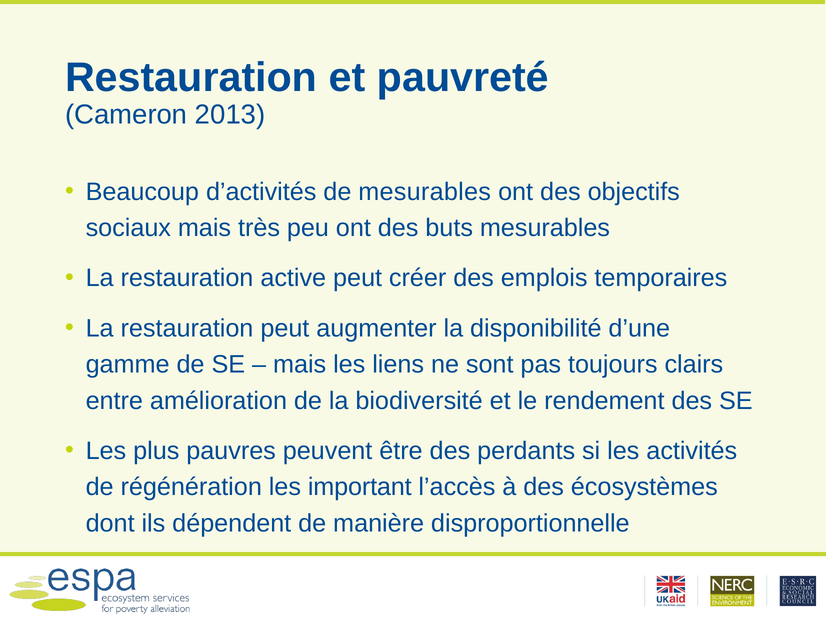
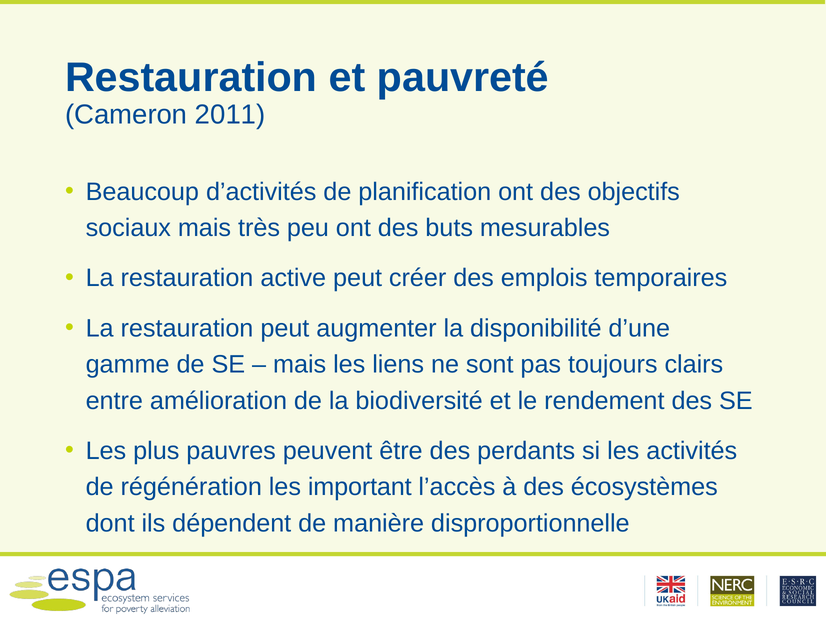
2013: 2013 -> 2011
de mesurables: mesurables -> planification
